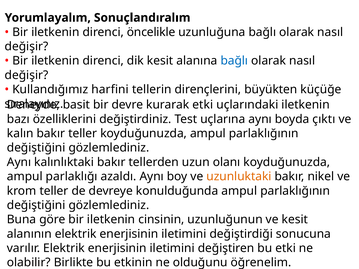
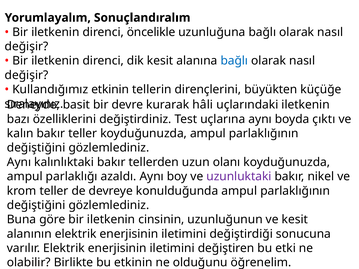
Kullandığımız harfini: harfini -> etkinin
kurarak etki: etki -> hâli
uzunluktaki colour: orange -> purple
